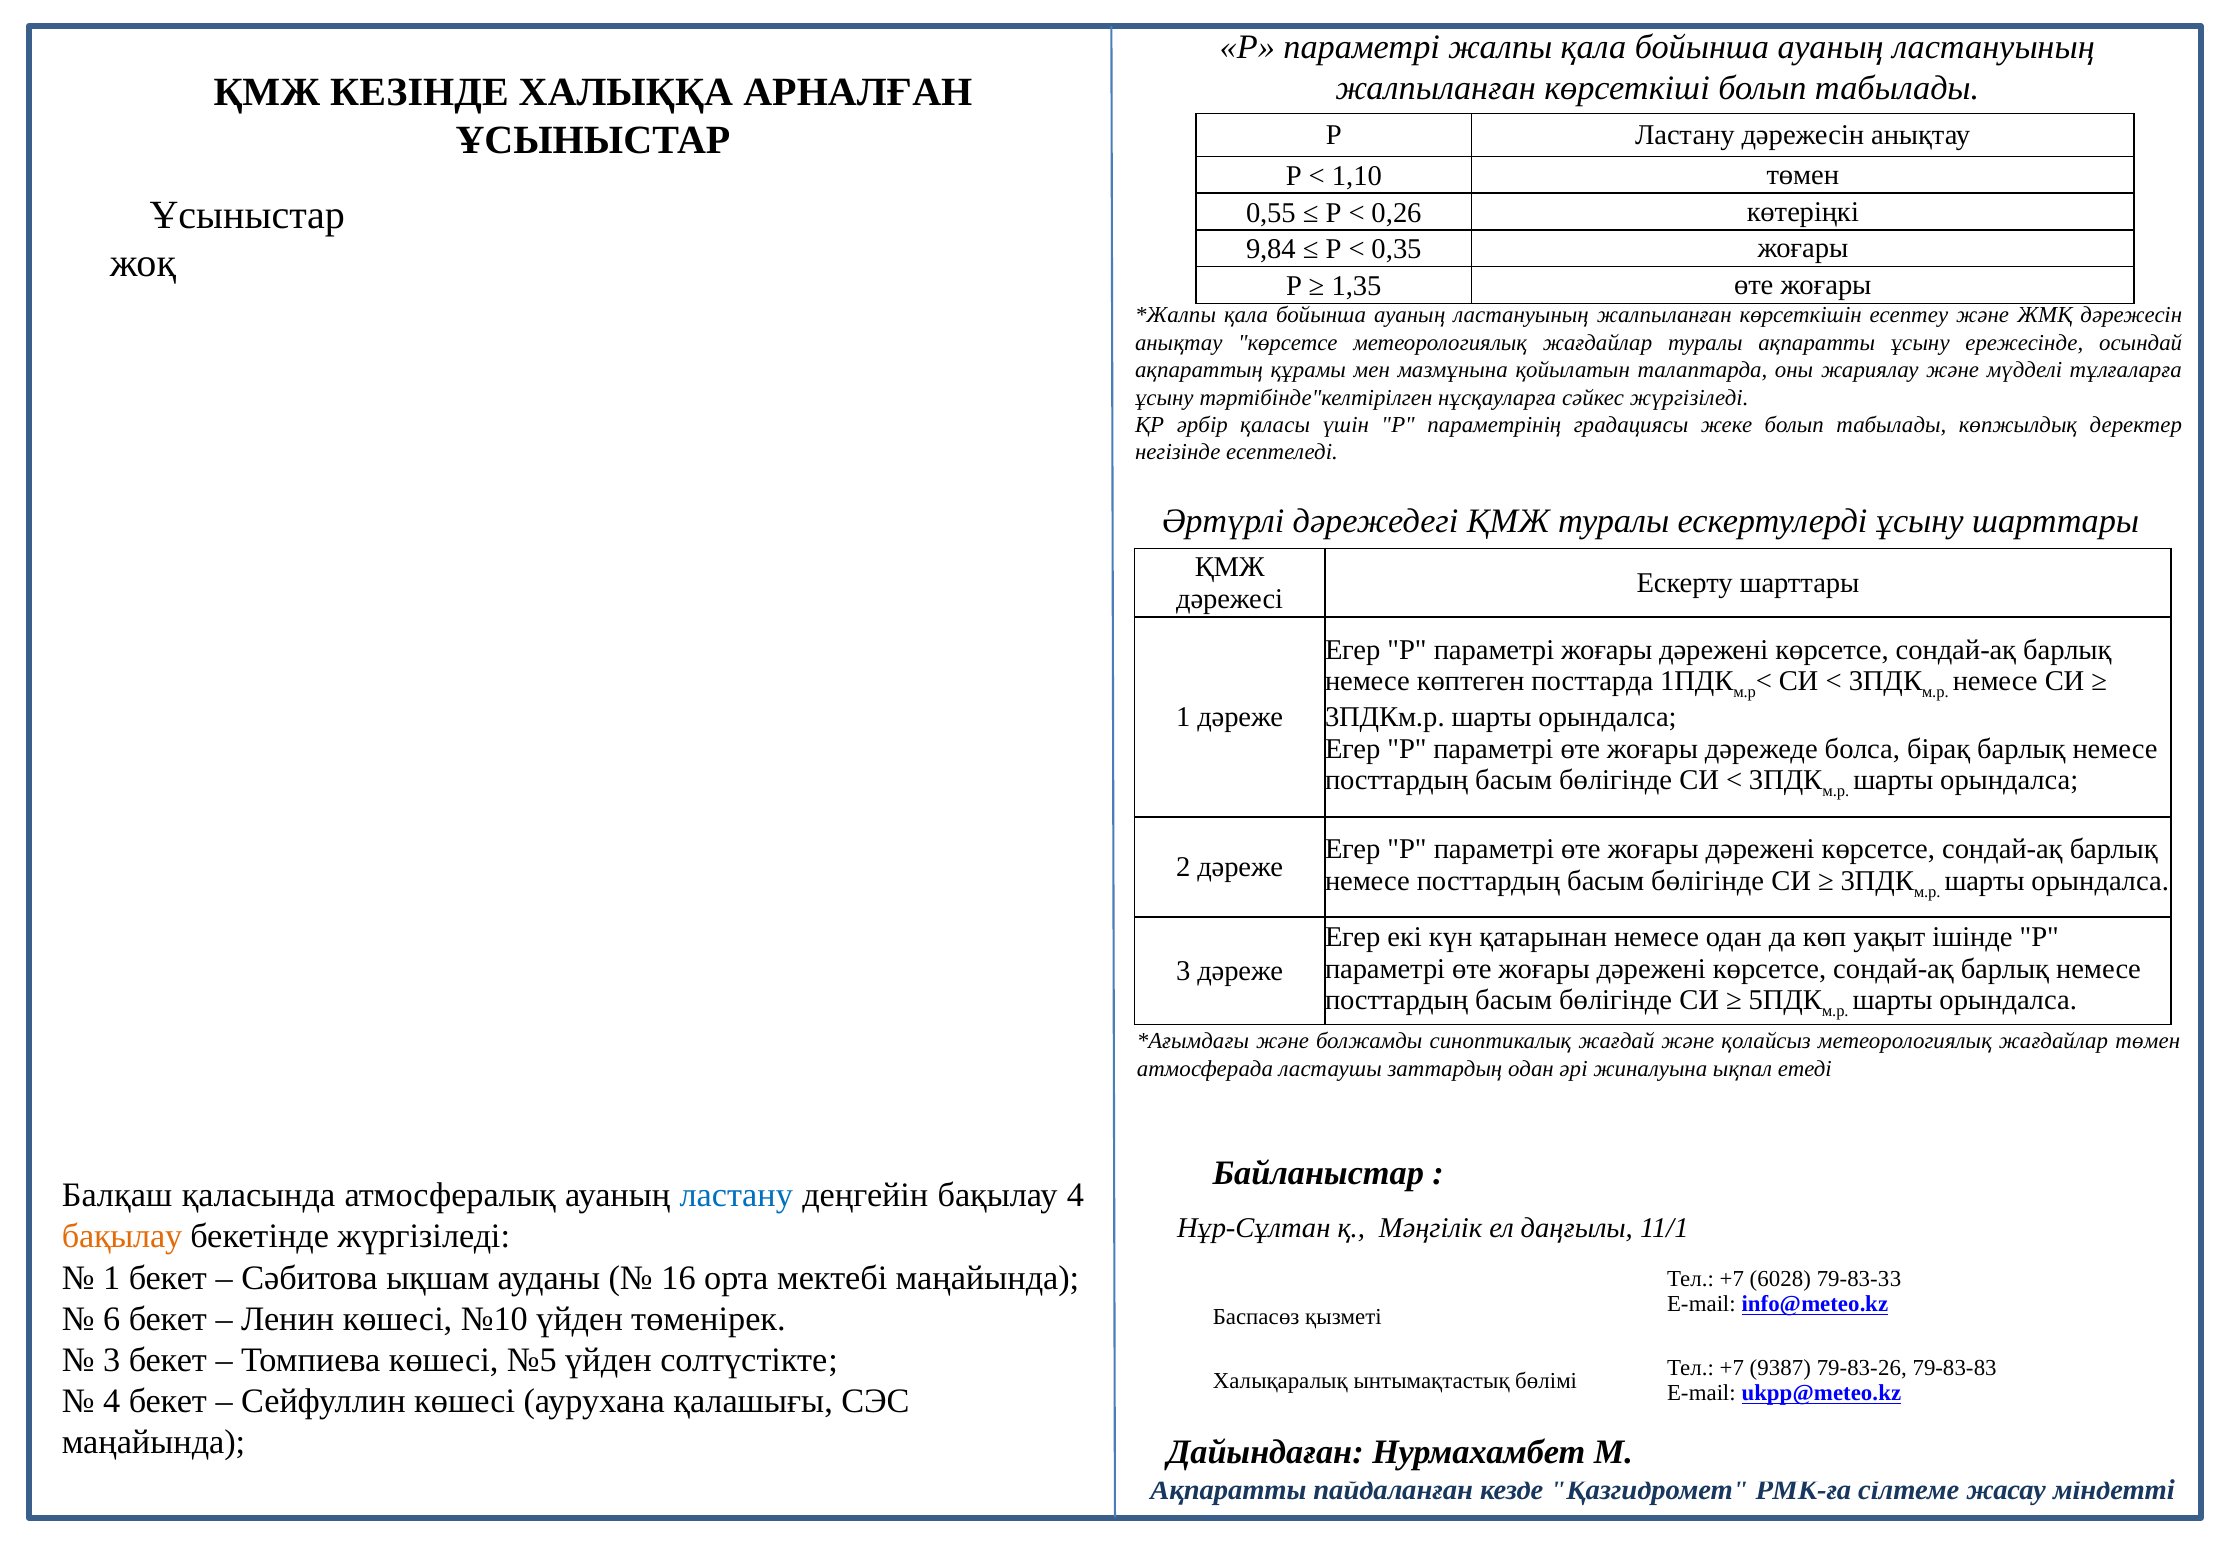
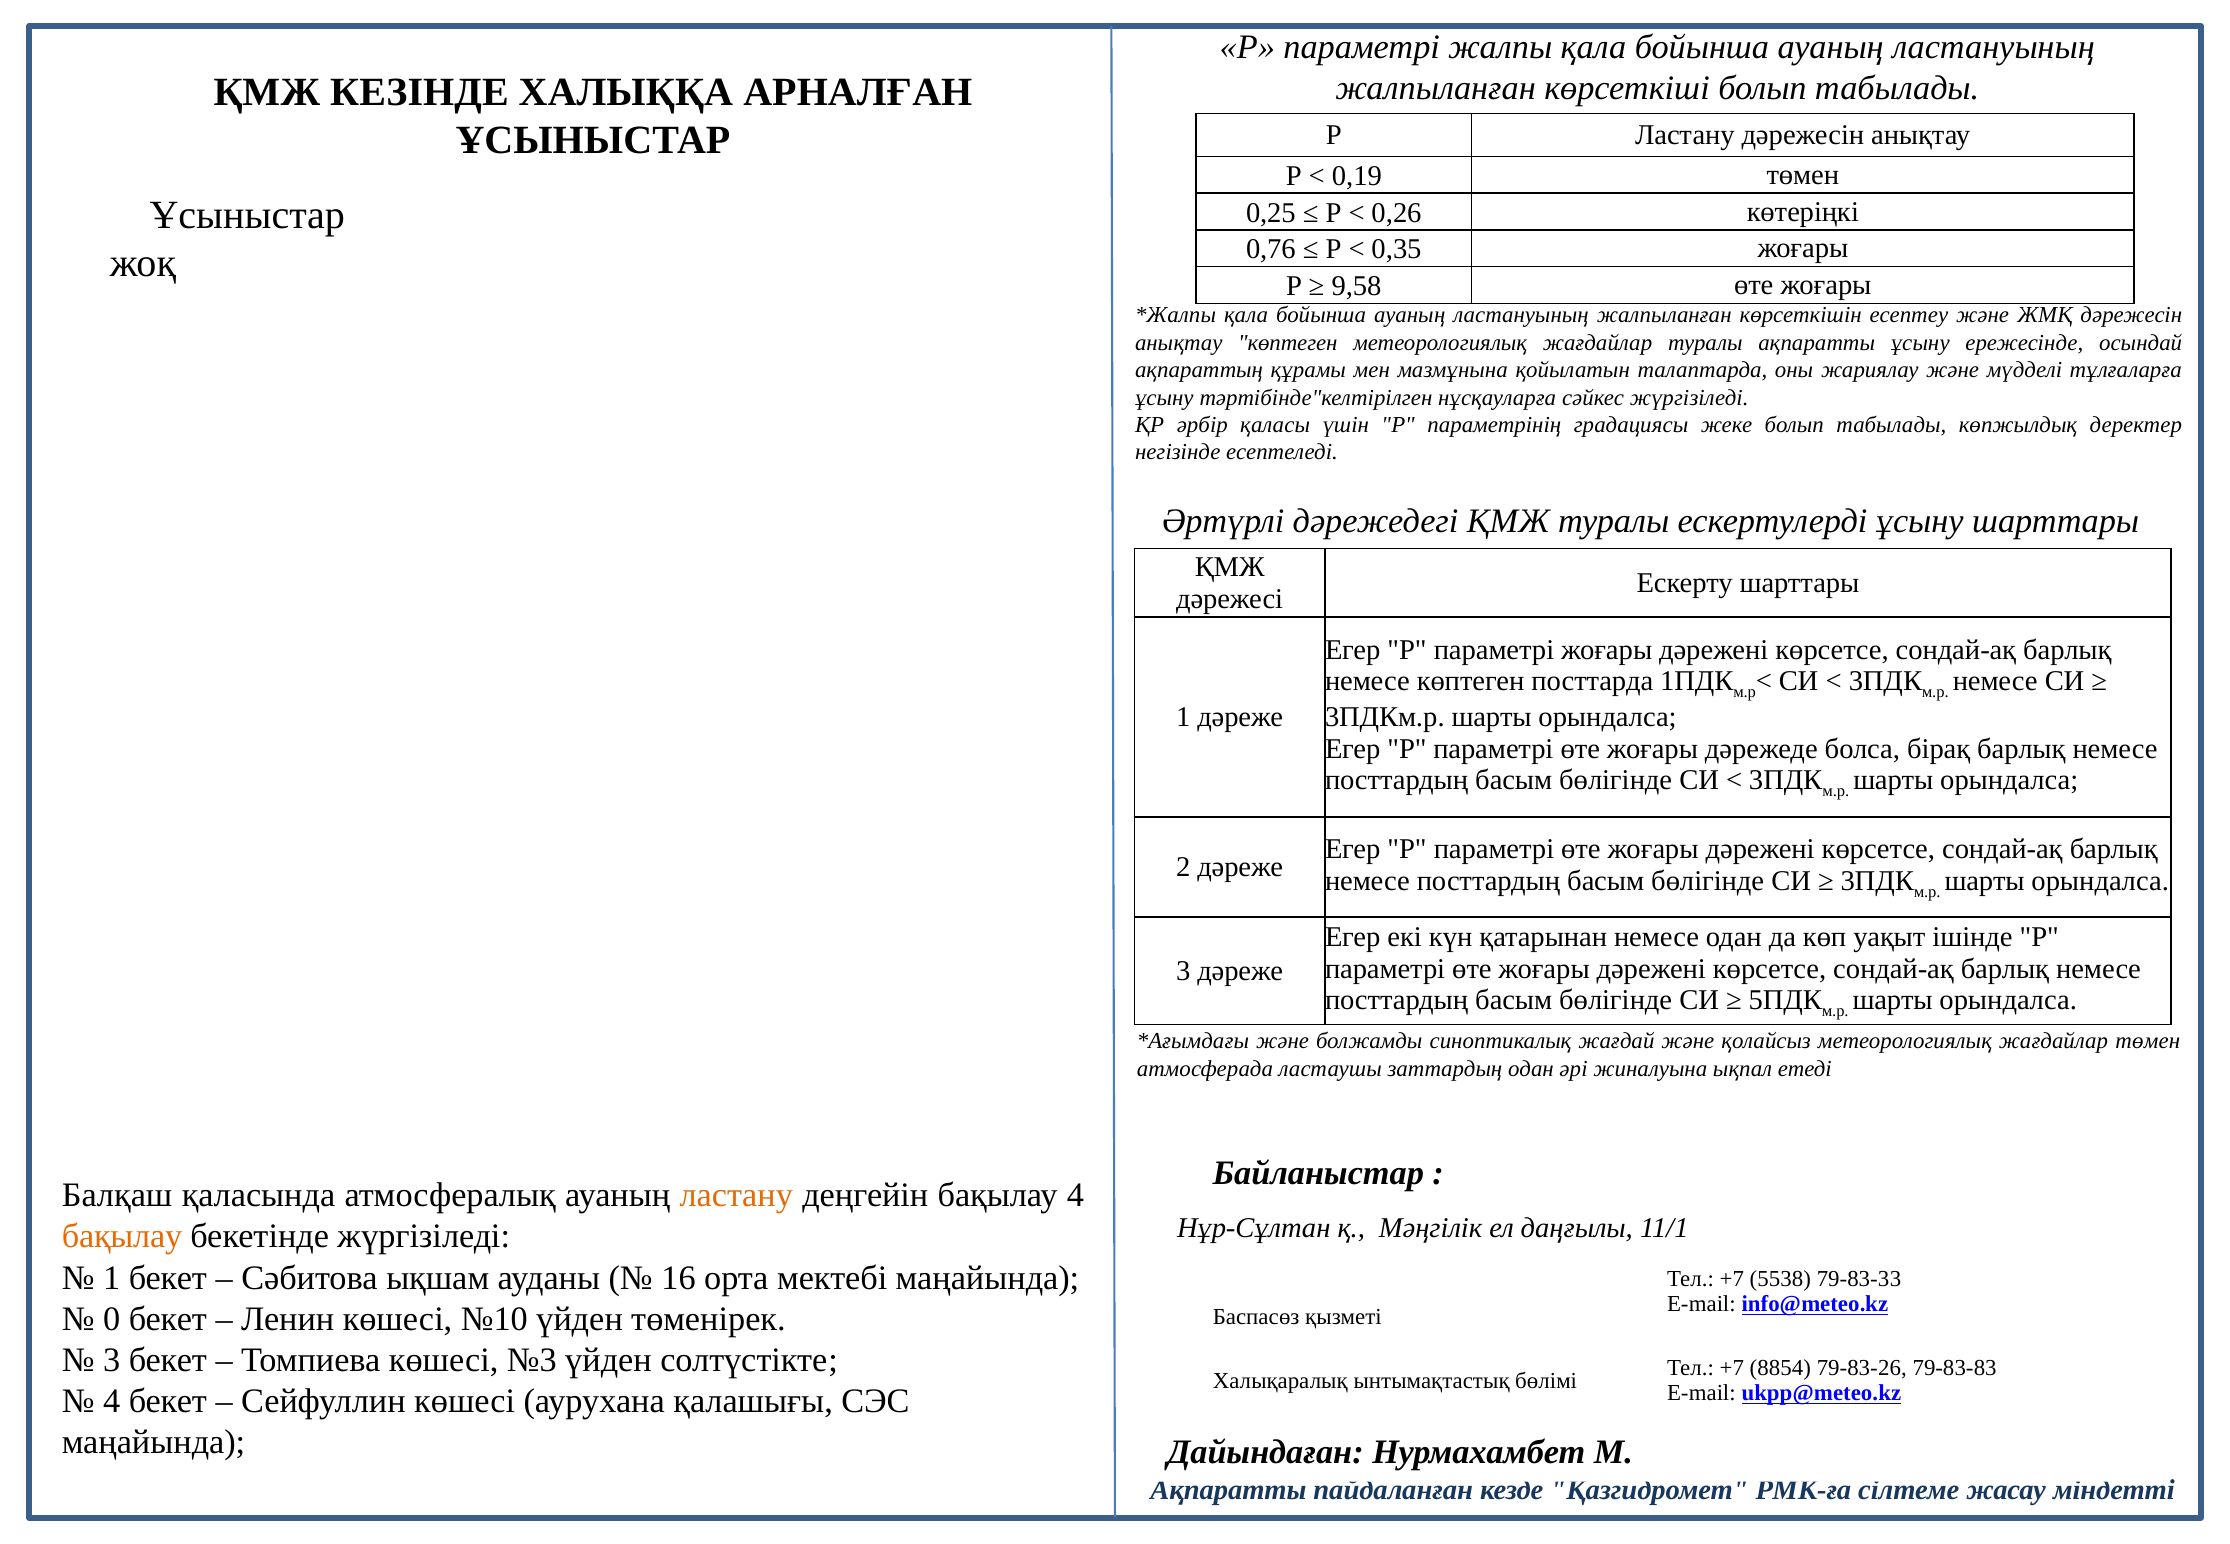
1,10: 1,10 -> 0,19
0,55: 0,55 -> 0,25
9,84: 9,84 -> 0,76
1,35: 1,35 -> 9,58
анықтау көрсетсе: көрсетсе -> көптеген
ластану at (736, 1195) colour: blue -> orange
6028: 6028 -> 5538
6: 6 -> 0
№5: №5 -> №3
9387: 9387 -> 8854
